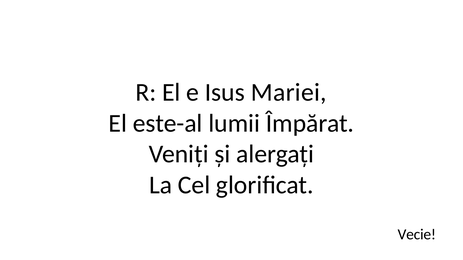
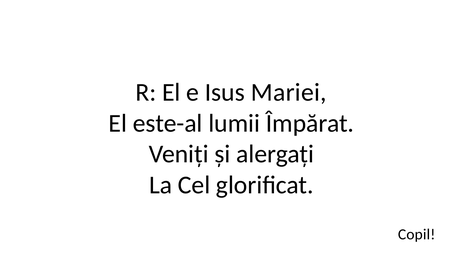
Vecie: Vecie -> Copil
